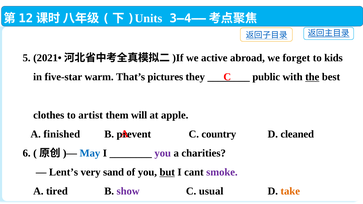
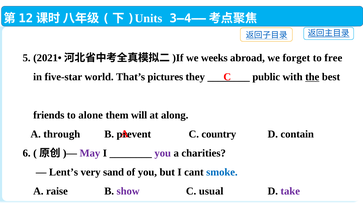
active: active -> weeks
kids: kids -> free
warm: warm -> world
clothes: clothes -> friends
artist: artist -> alone
apple: apple -> along
finished: finished -> through
cleaned: cleaned -> contain
May colour: blue -> purple
but underline: present -> none
smoke colour: purple -> blue
tired: tired -> raise
take colour: orange -> purple
